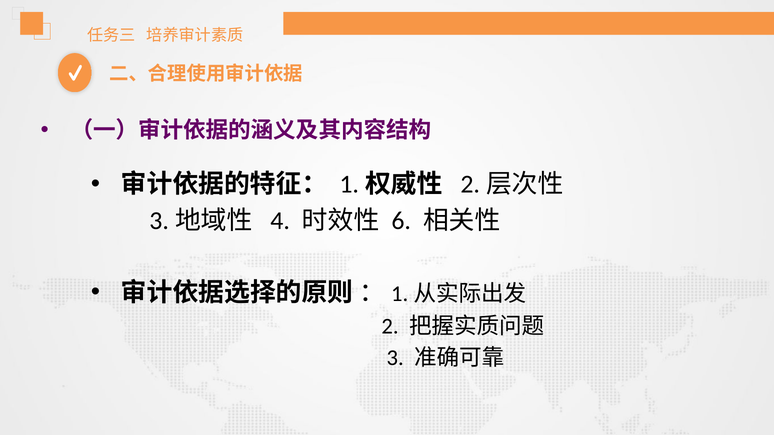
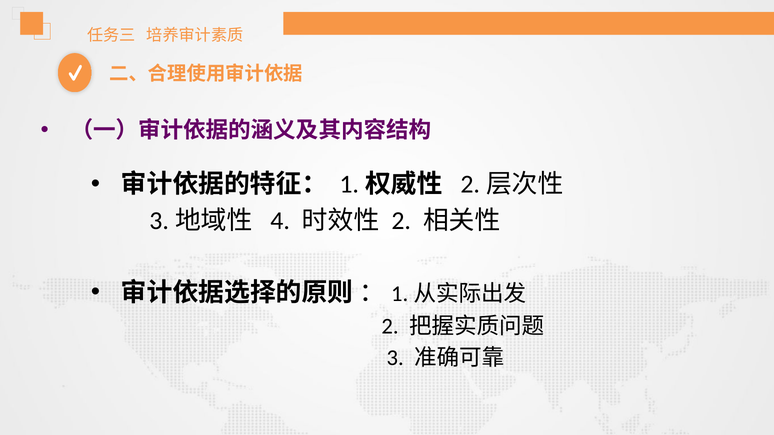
6 at (401, 221): 6 -> 2
